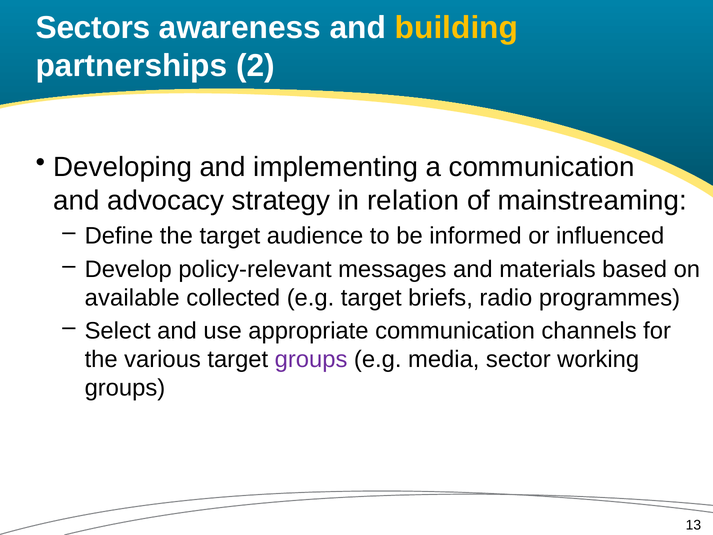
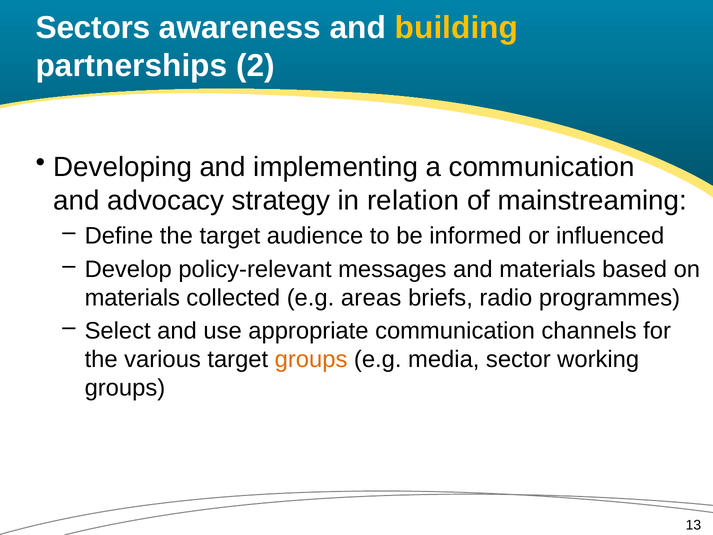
available at (132, 298): available -> materials
e.g target: target -> areas
groups at (311, 359) colour: purple -> orange
